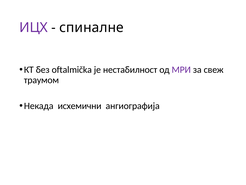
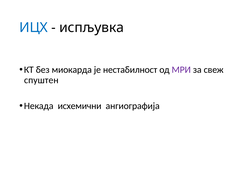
ИЦХ colour: purple -> blue
спиналне: спиналне -> испљувка
oftalmička: oftalmička -> миокарда
траумом: траумом -> спуштен
